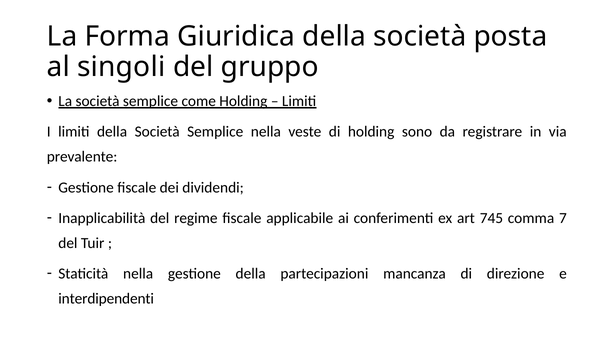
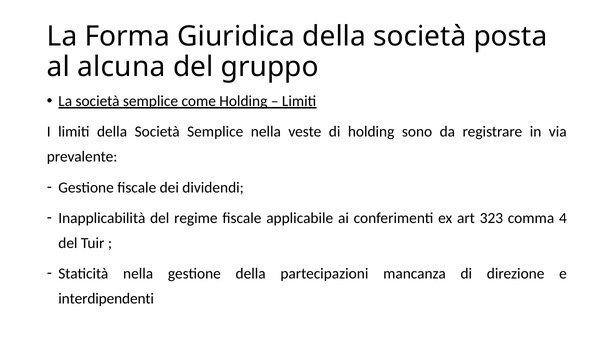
singoli: singoli -> alcuna
745: 745 -> 323
7: 7 -> 4
